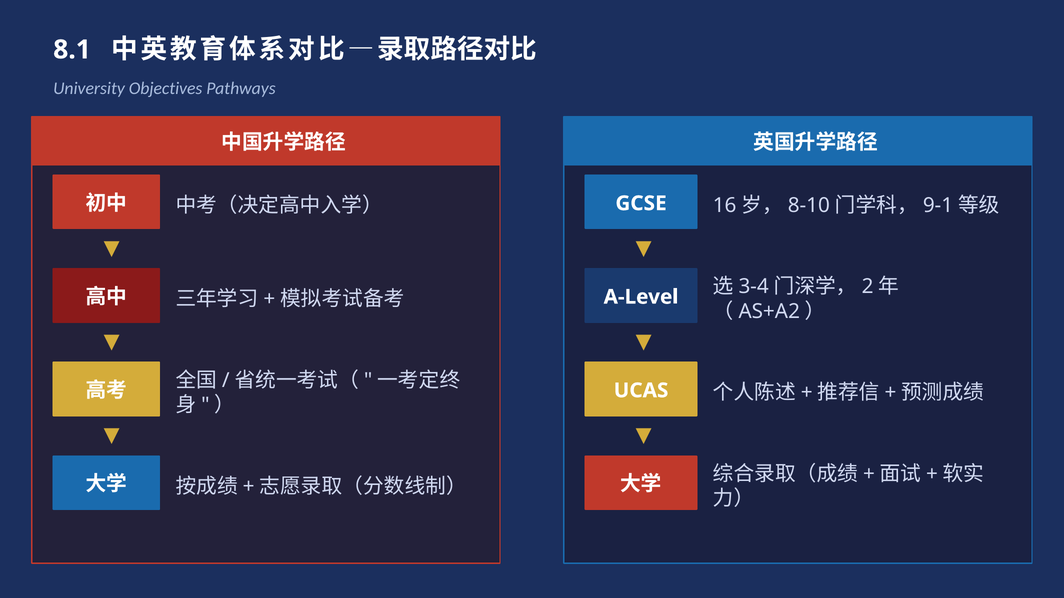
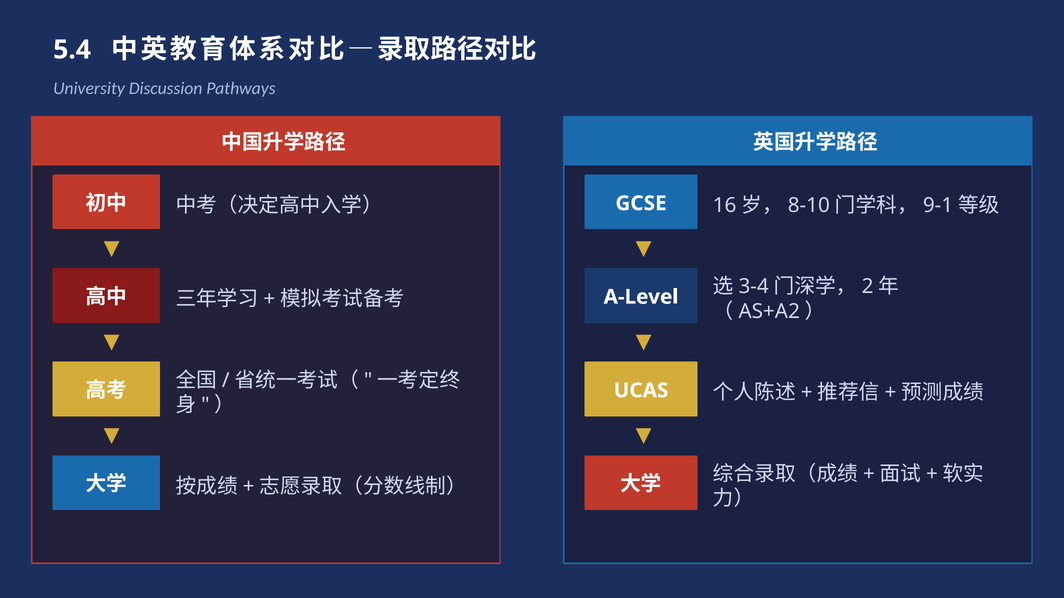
8.1: 8.1 -> 5.4
Objectives: Objectives -> Discussion
